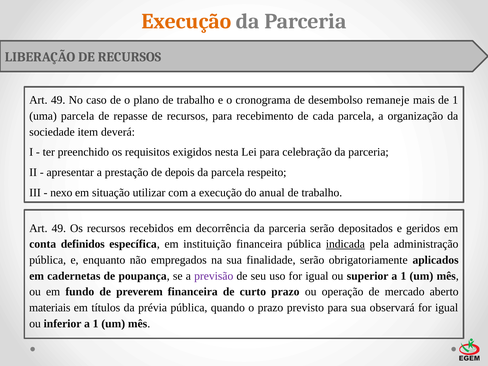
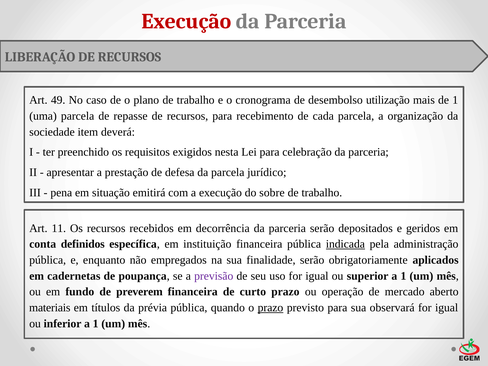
Execução at (186, 21) colour: orange -> red
remaneje: remaneje -> utilização
depois: depois -> defesa
respeito: respeito -> jurídico
nexo: nexo -> pena
utilizar: utilizar -> emitirá
anual: anual -> sobre
49 at (59, 228): 49 -> 11
prazo at (270, 308) underline: none -> present
